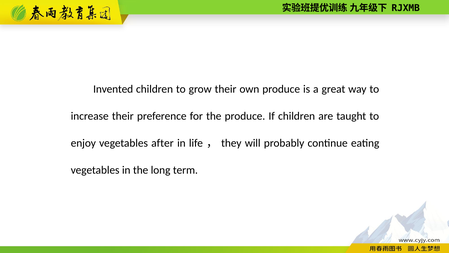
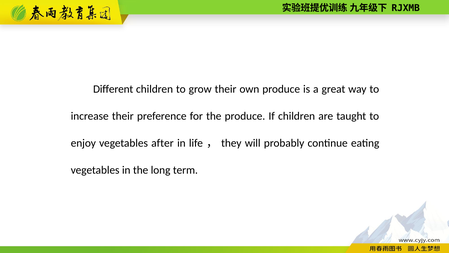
Invented: Invented -> Different
